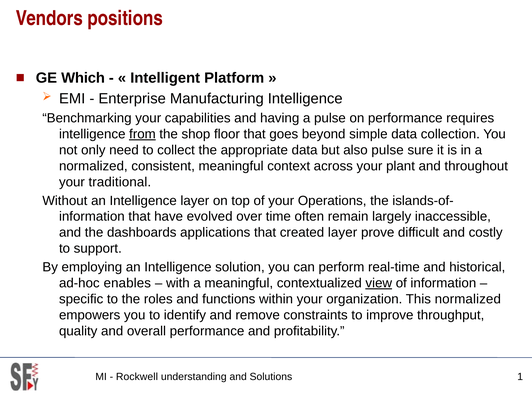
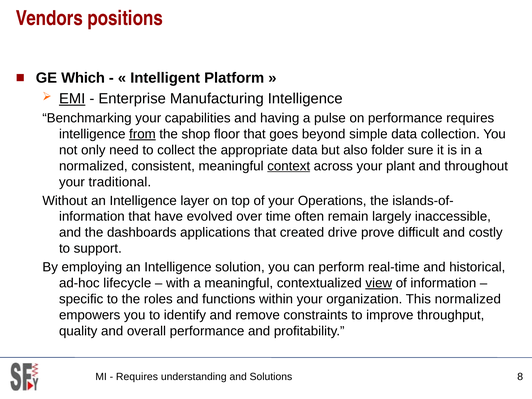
EMI underline: none -> present
also pulse: pulse -> folder
context underline: none -> present
created layer: layer -> drive
enables: enables -> lifecycle
Rockwell at (137, 377): Rockwell -> Requires
1: 1 -> 8
